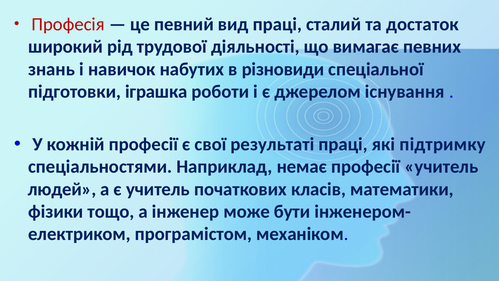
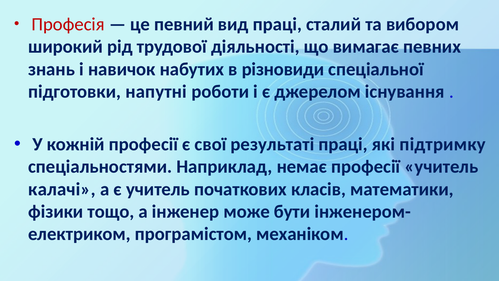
достаток: достаток -> вибором
іграшка: іграшка -> напутні
людей: людей -> калачі
